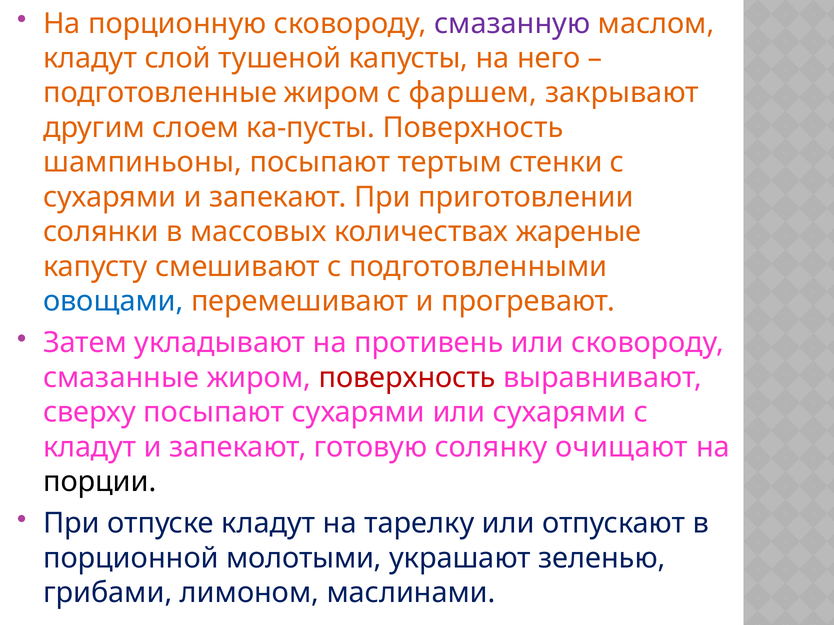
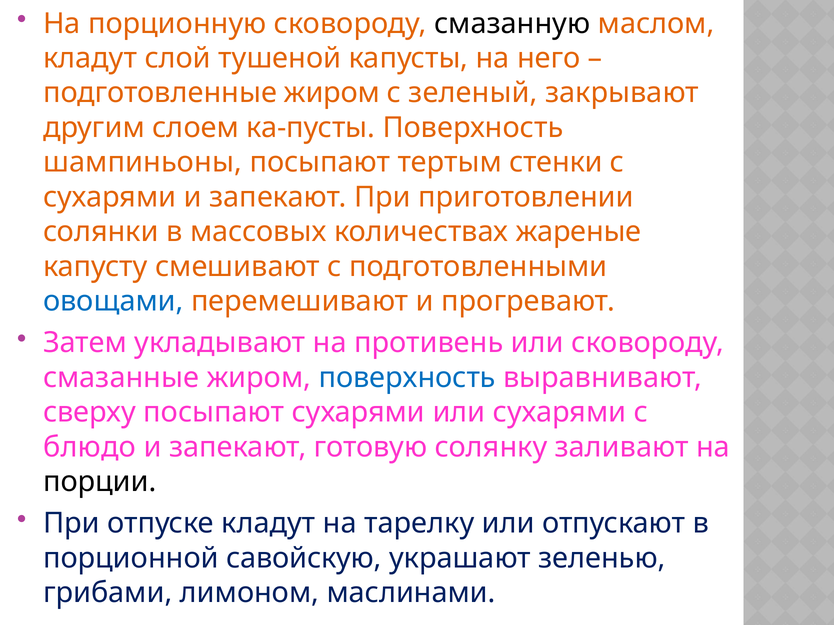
смазанную colour: purple -> black
фаршем: фаршем -> зеленый
поверхность at (407, 378) colour: red -> blue
кладут at (90, 447): кладут -> блюдо
очищают: очищают -> заливают
молотыми: молотыми -> савойскую
